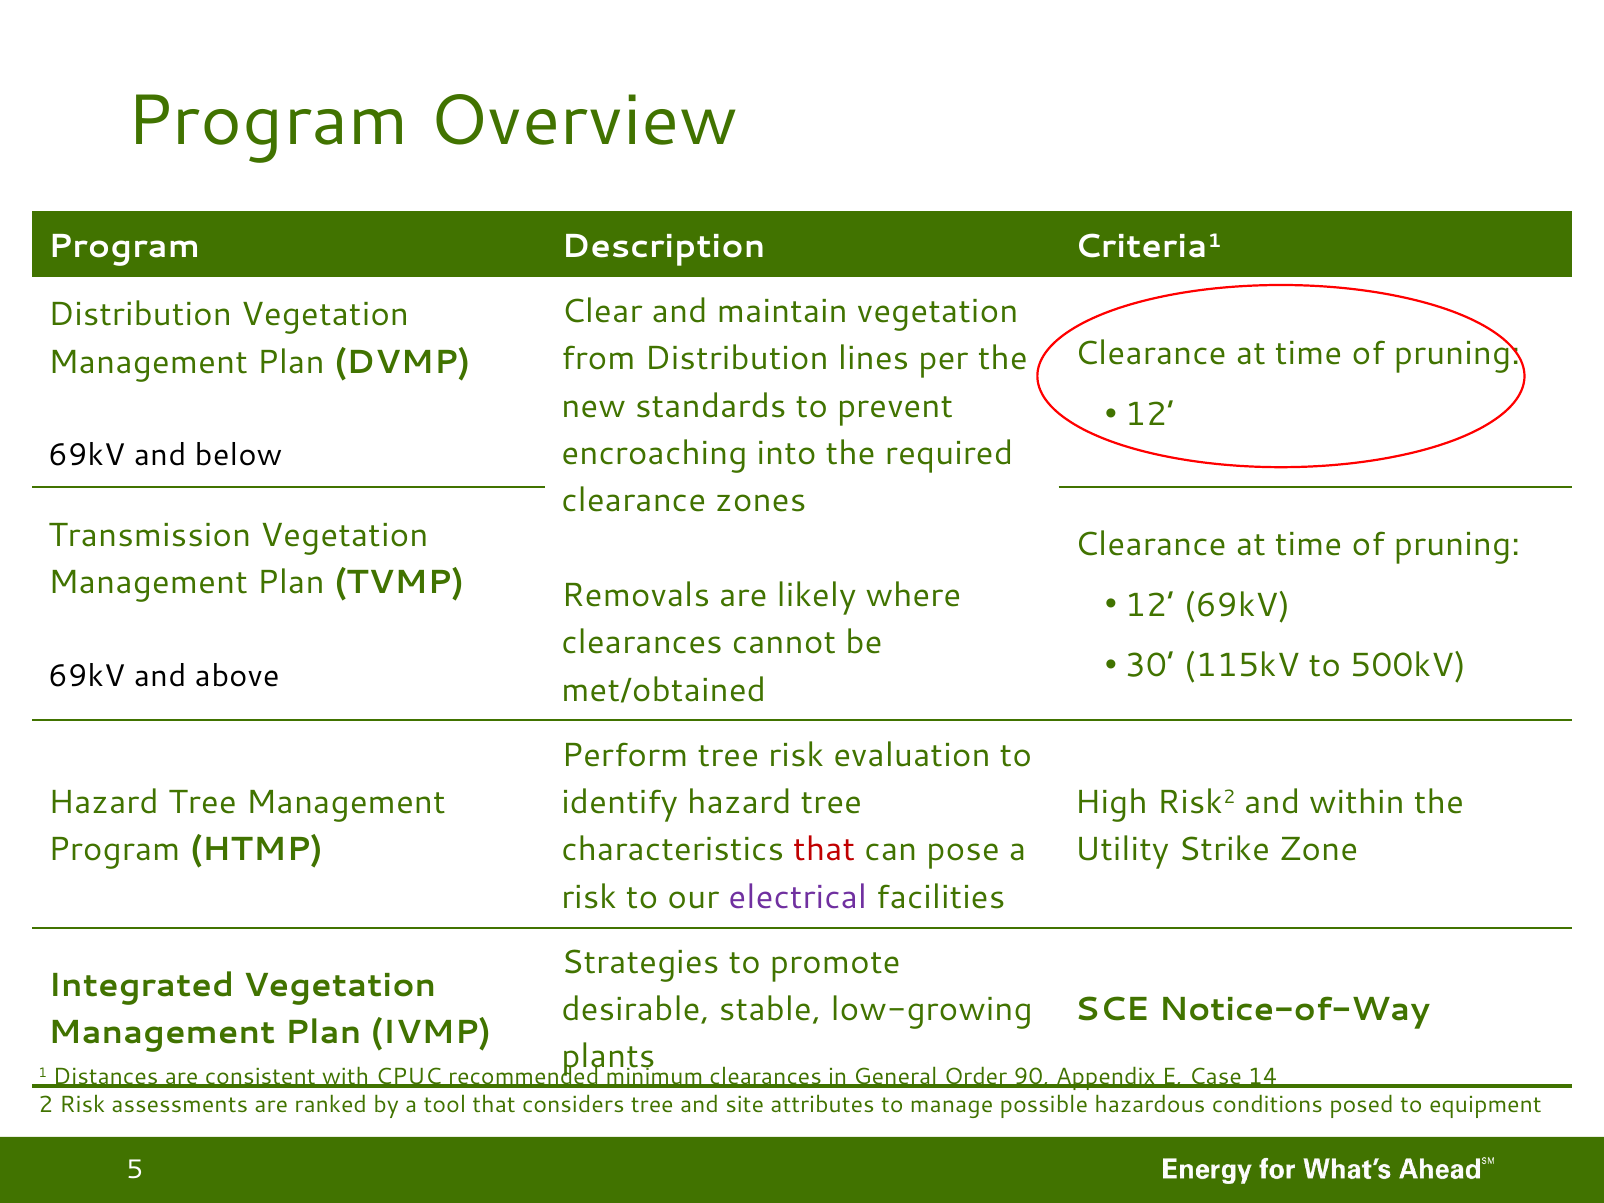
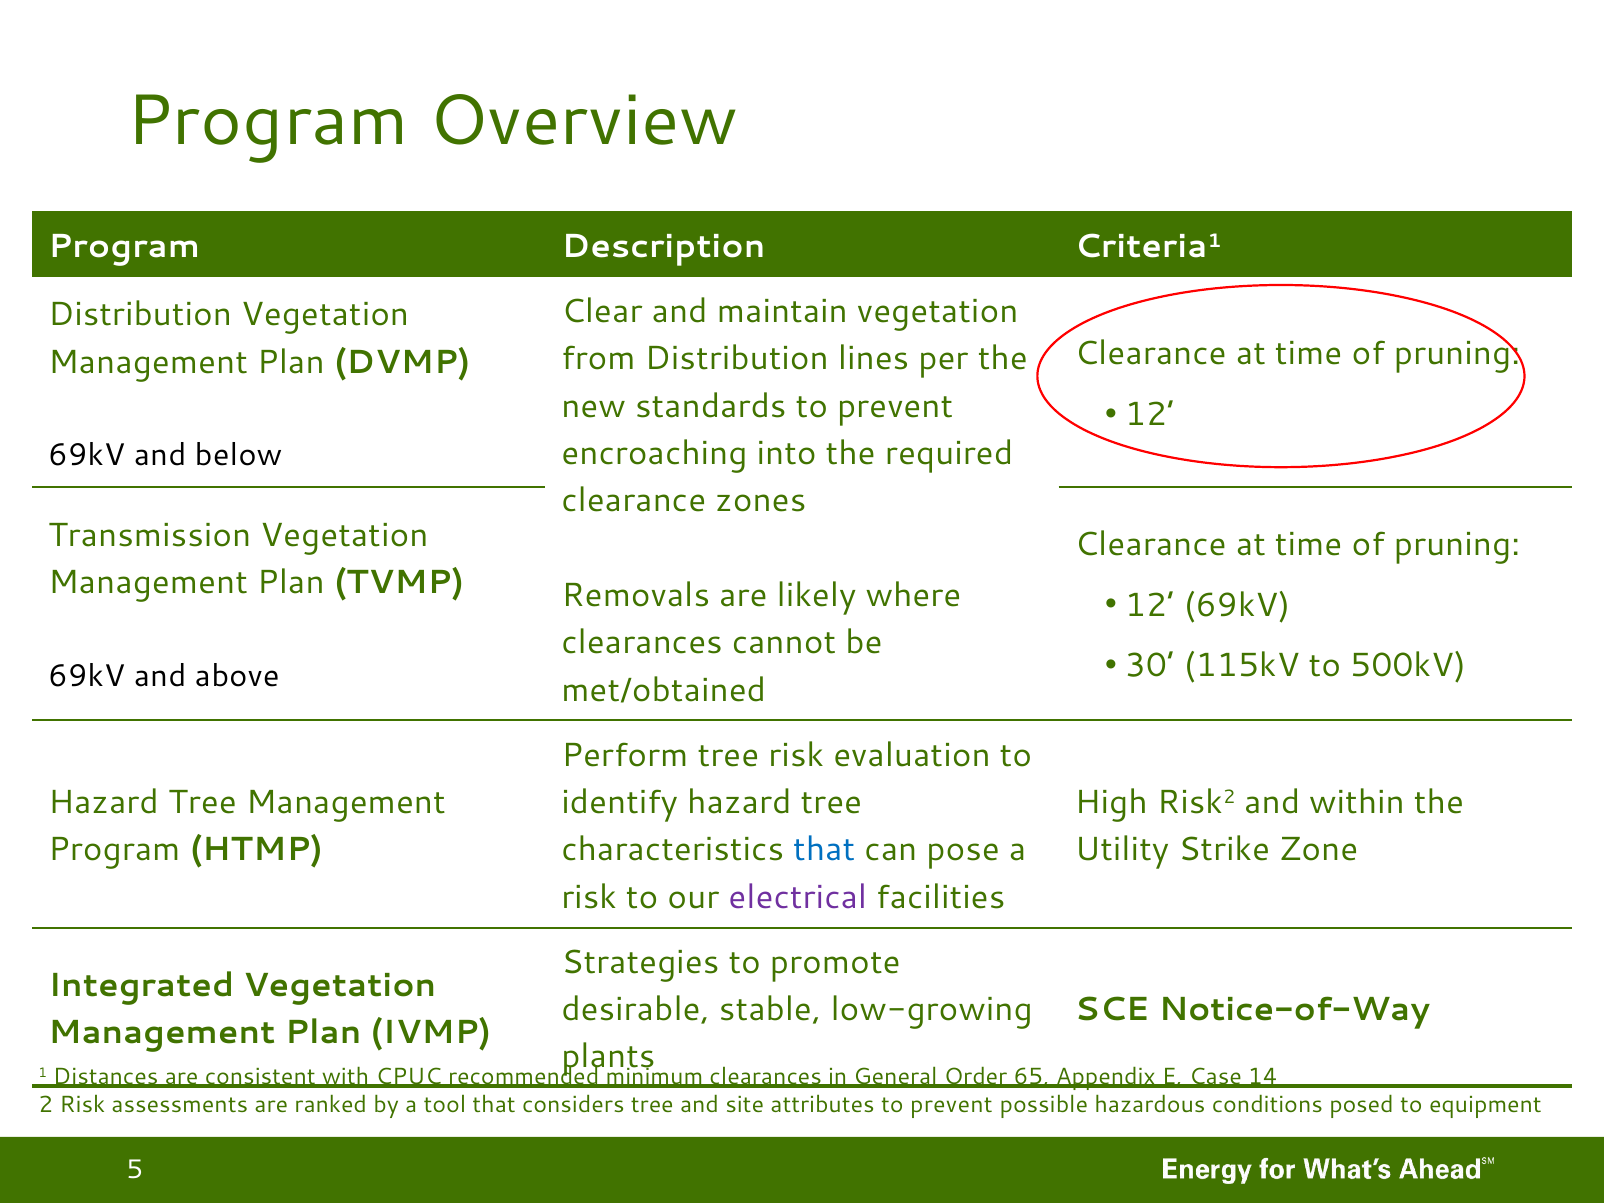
that at (824, 850) colour: red -> blue
90: 90 -> 65
attributes to manage: manage -> prevent
